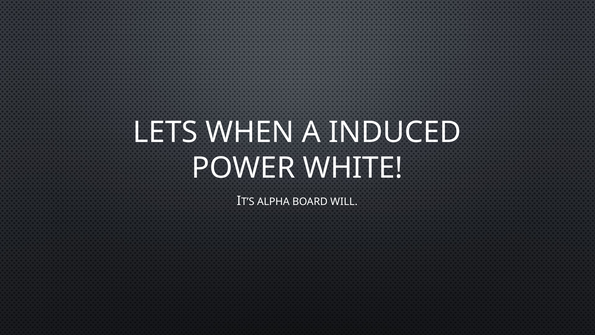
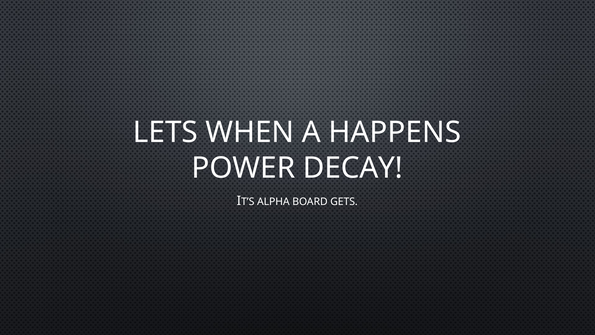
INDUCED: INDUCED -> HAPPENS
WHITE: WHITE -> DECAY
WILL: WILL -> GETS
